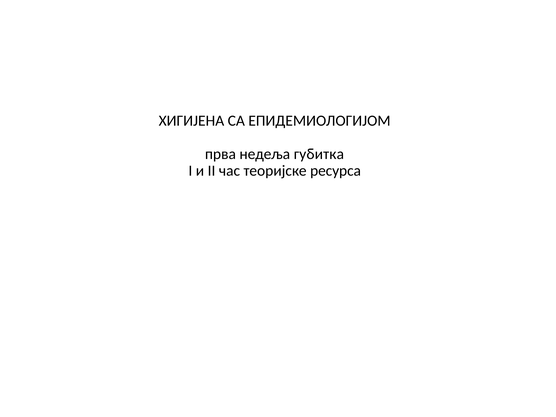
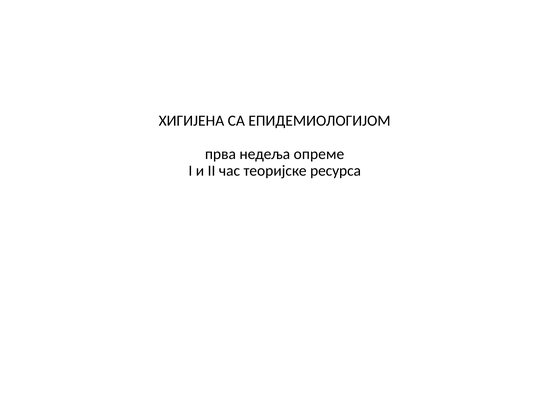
губитка: губитка -> опреме
